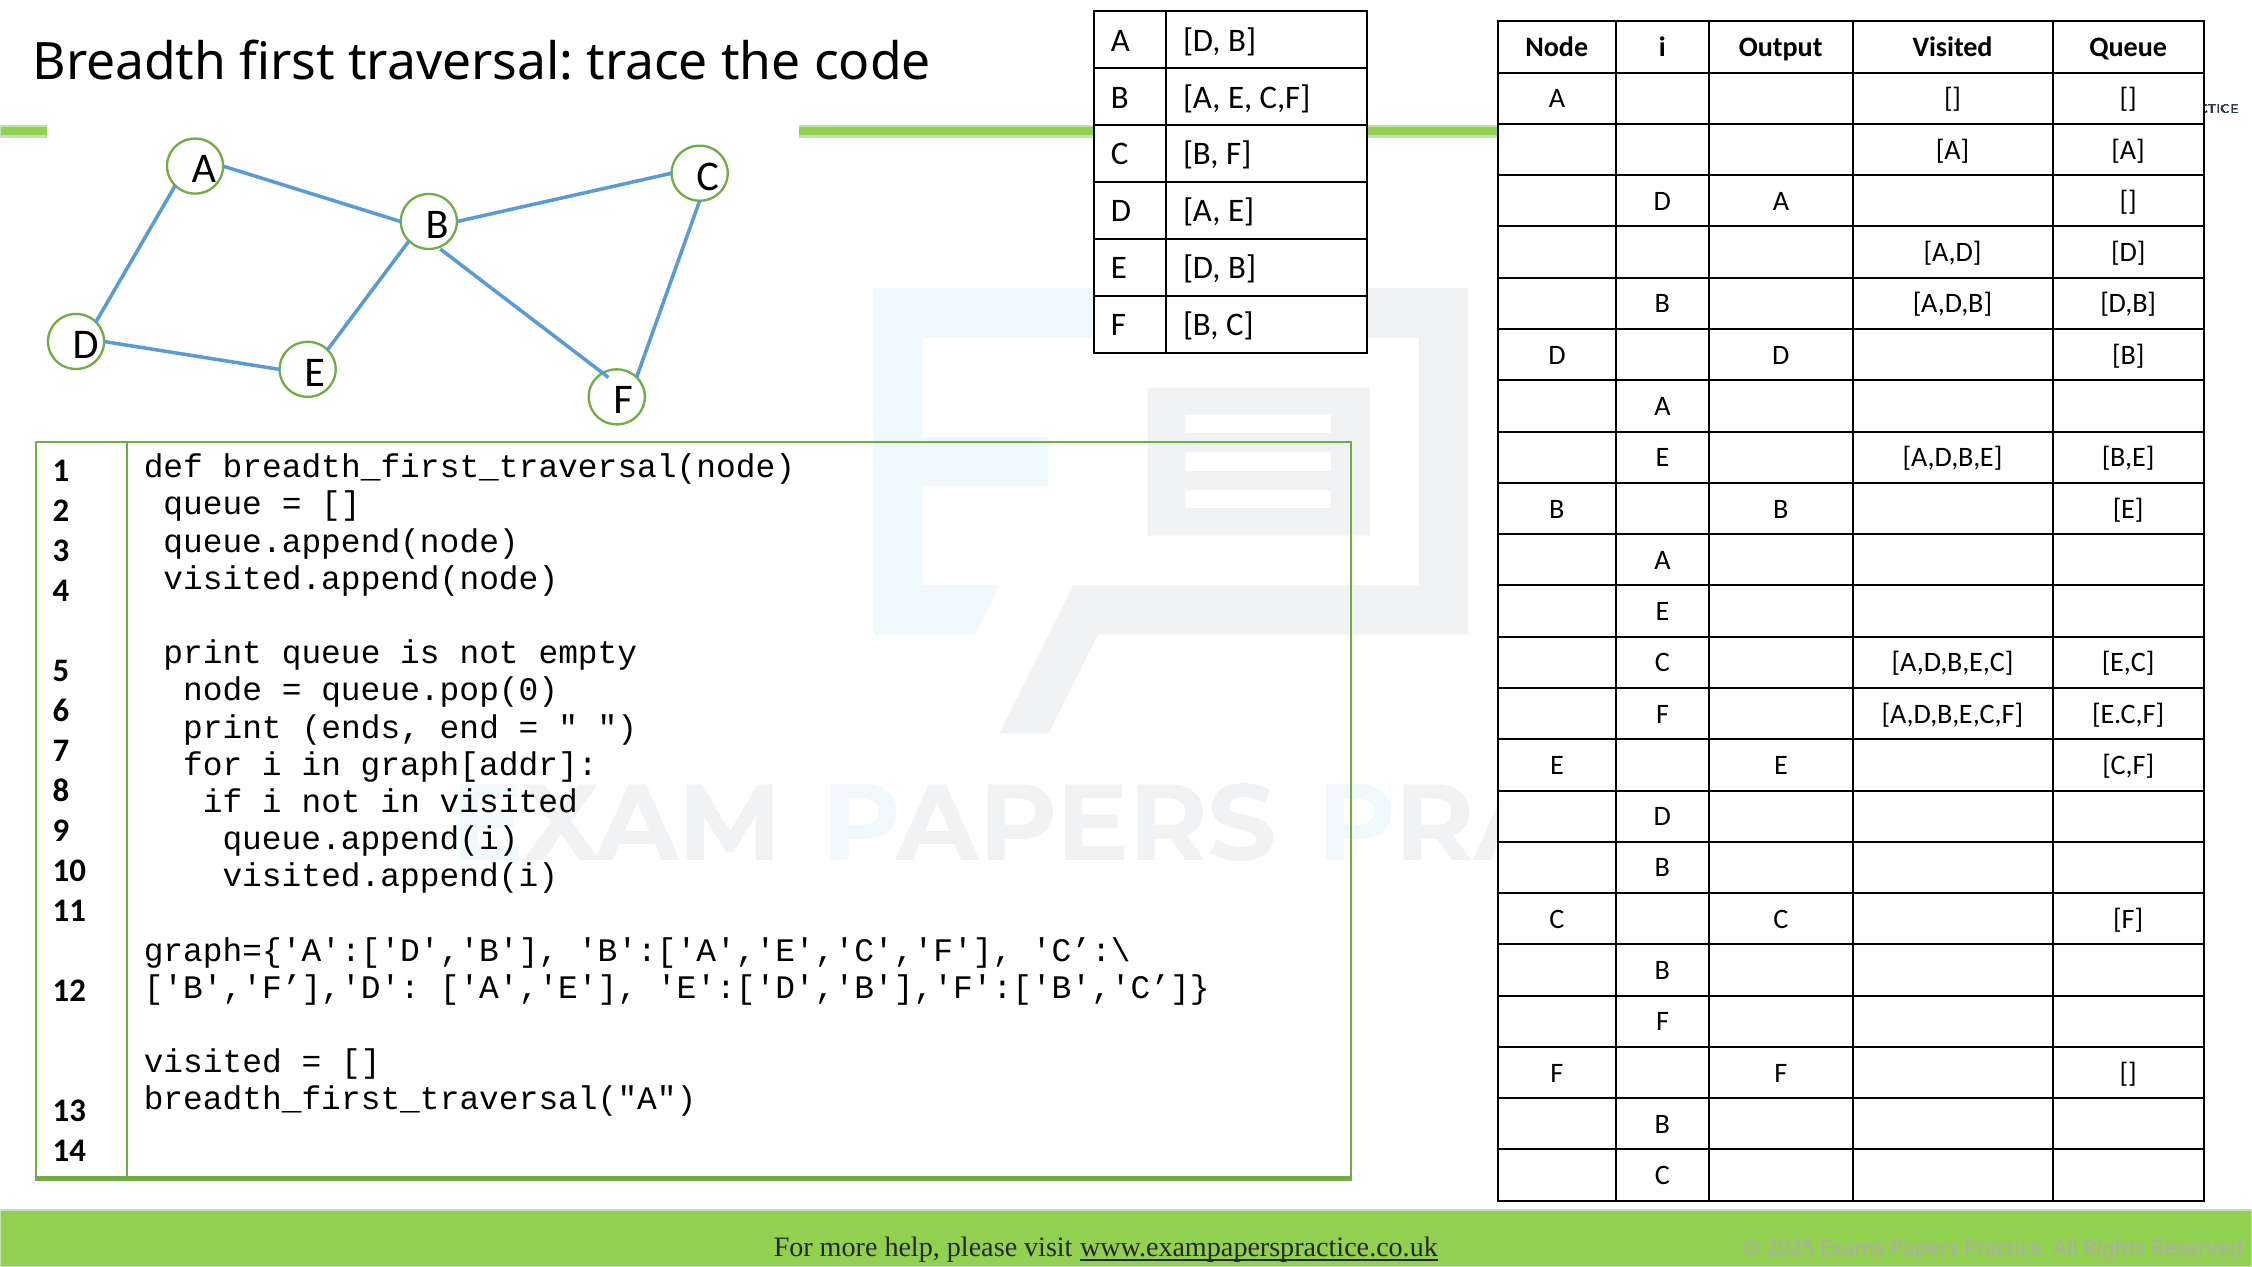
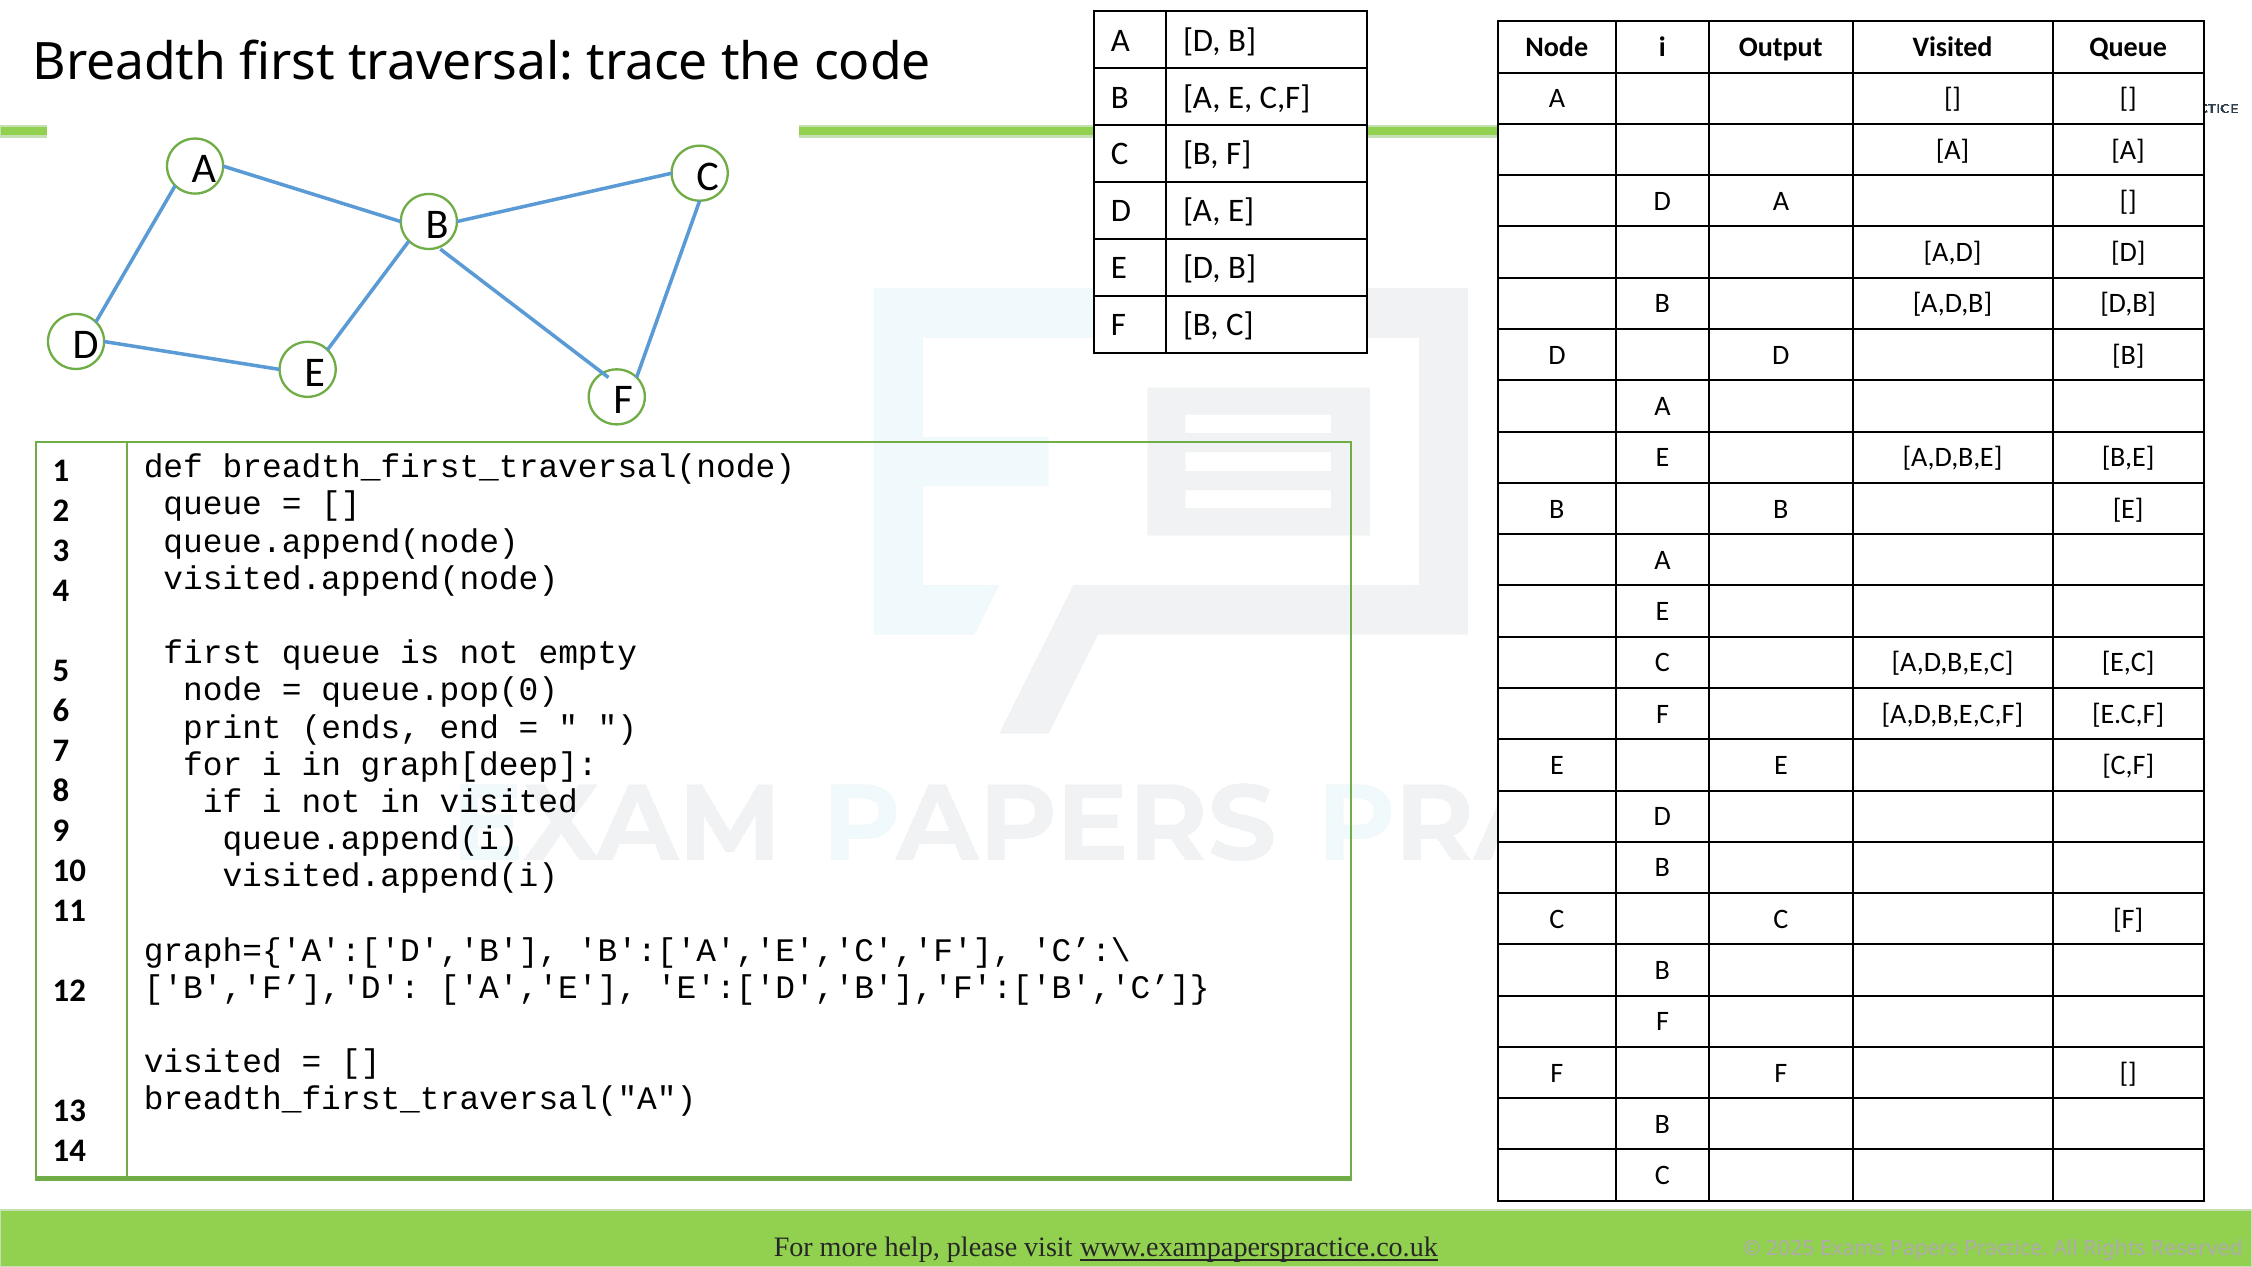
print at (213, 653): print -> first
graph[addr: graph[addr -> graph[deep
